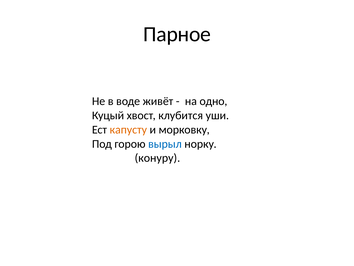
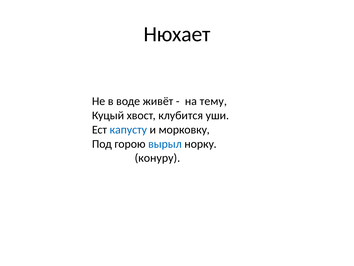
Парное: Парное -> Нюхает
одно: одно -> тему
капусту colour: orange -> blue
